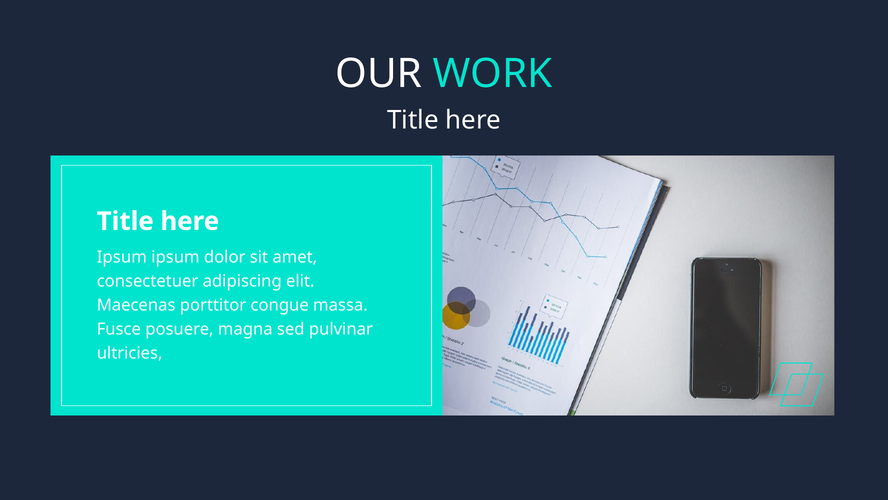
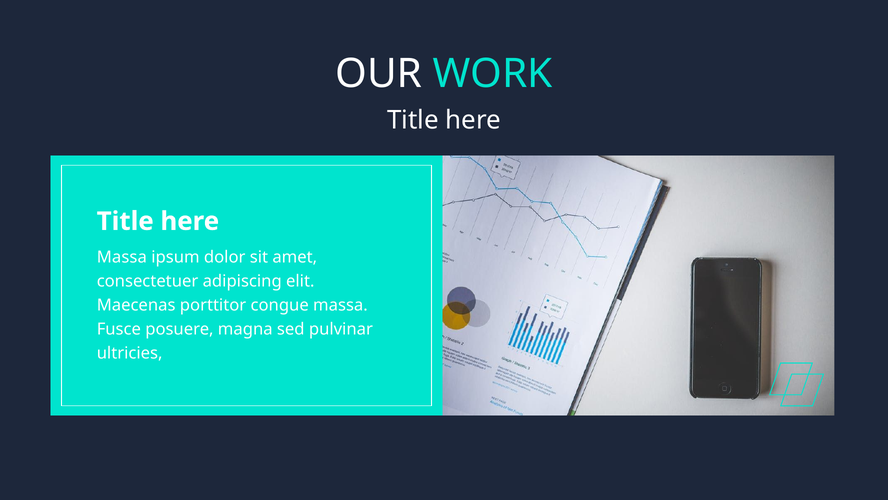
Ipsum at (122, 257): Ipsum -> Massa
